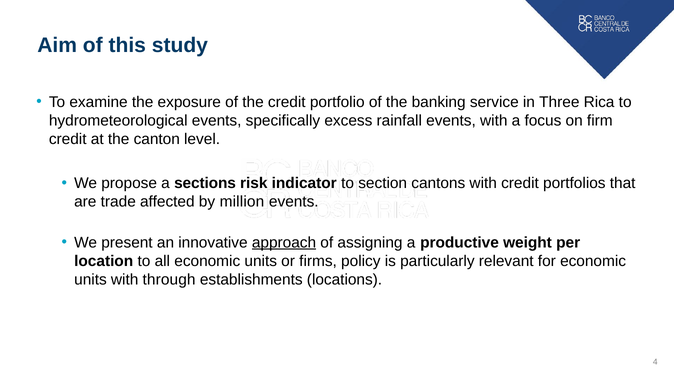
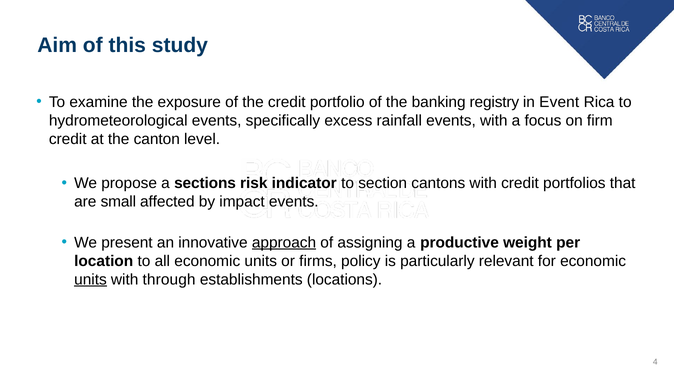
service: service -> registry
Three: Three -> Event
trade: trade -> small
million: million -> impact
units at (91, 280) underline: none -> present
